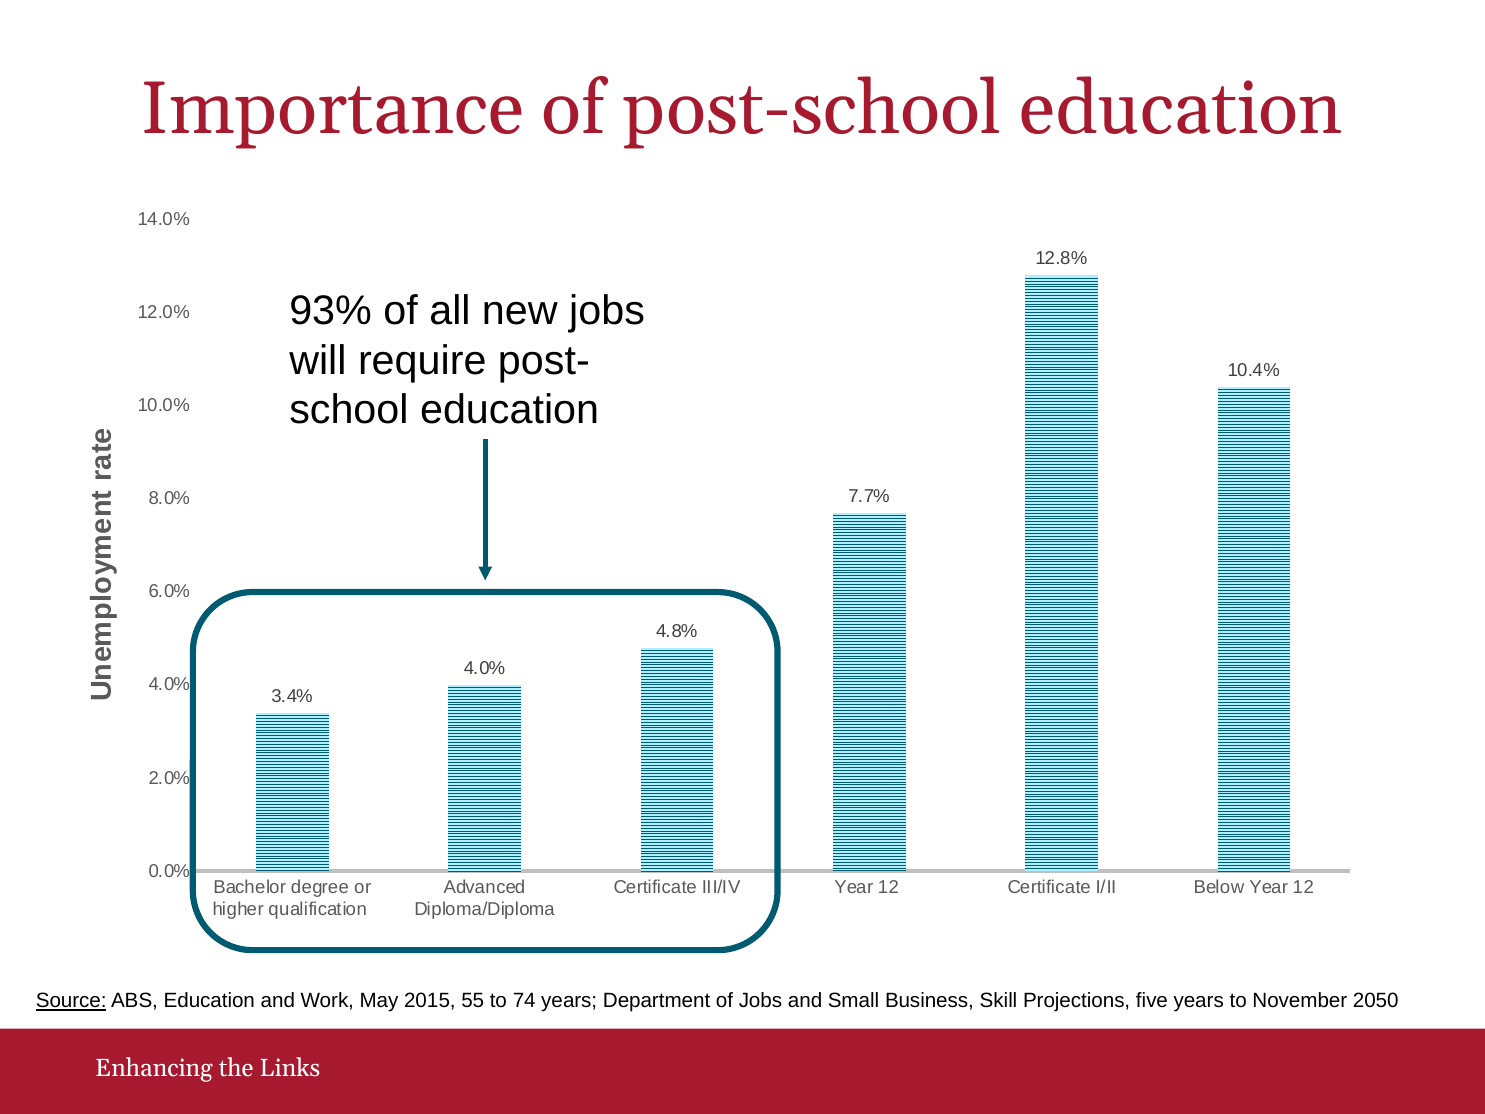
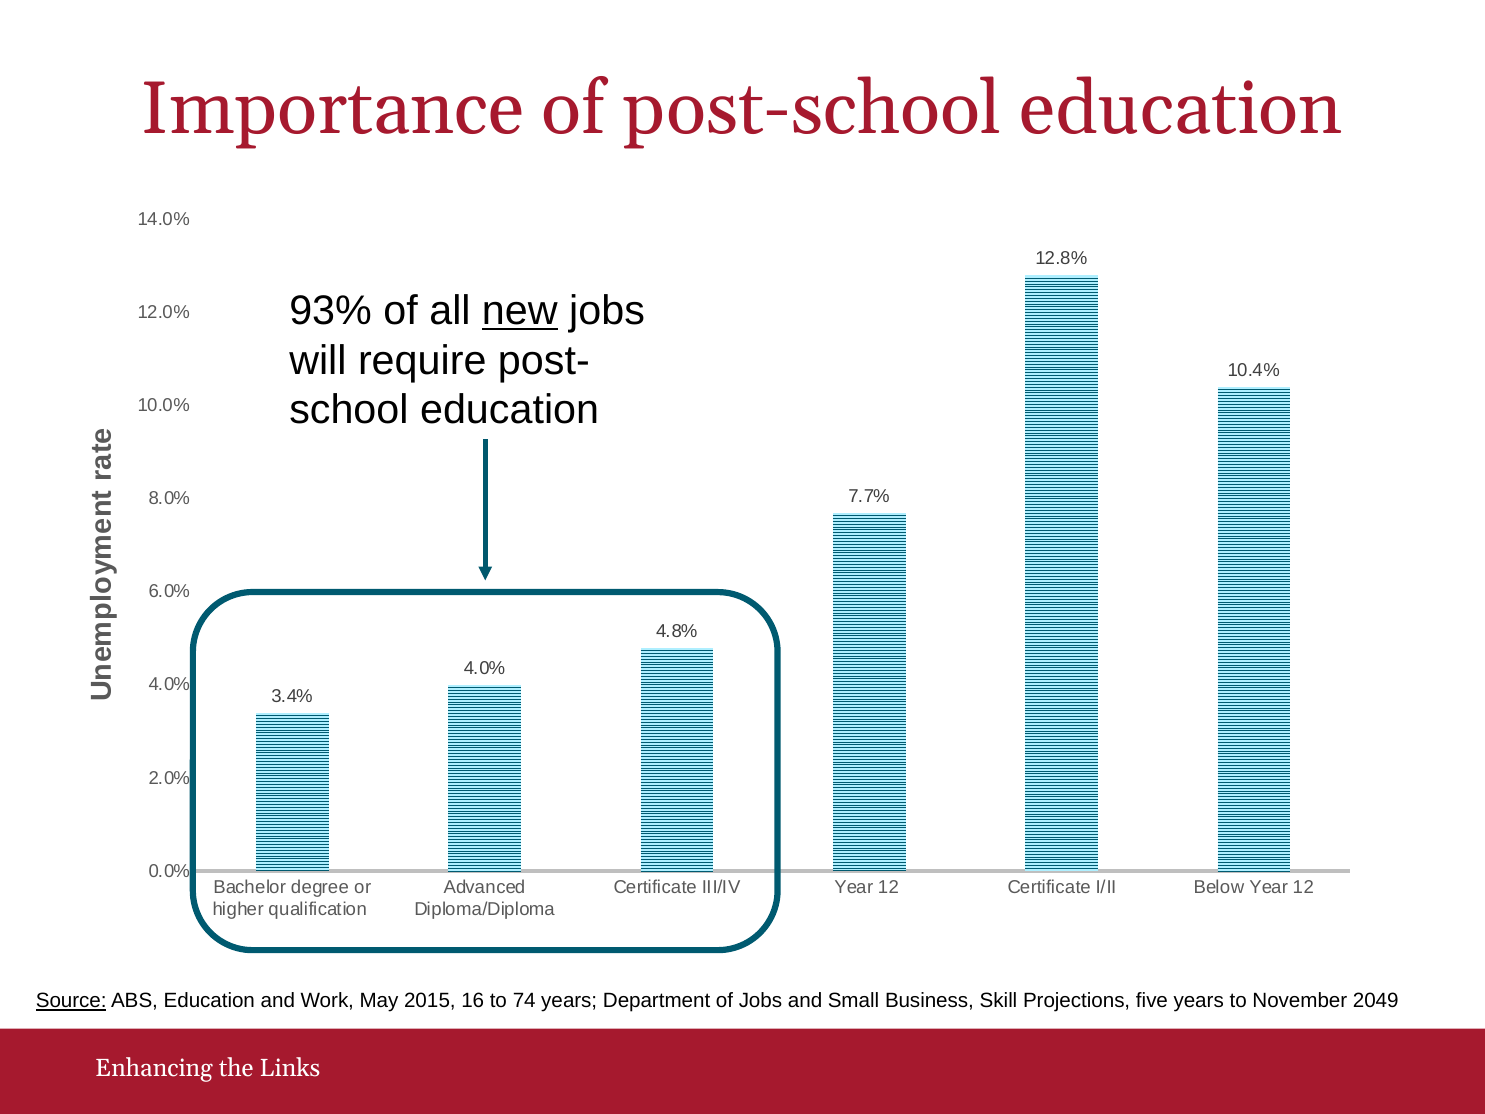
new underline: none -> present
55: 55 -> 16
2050: 2050 -> 2049
